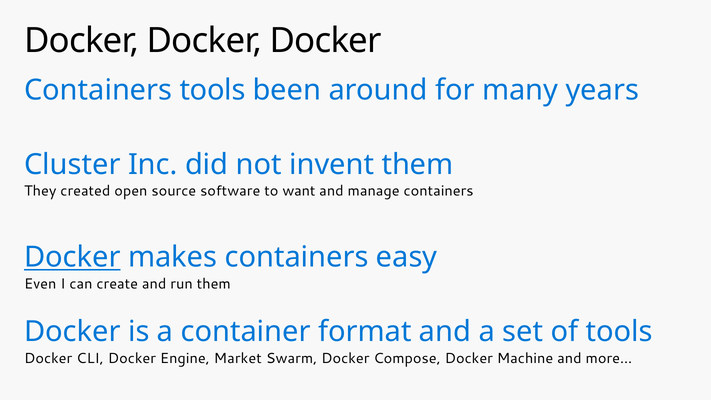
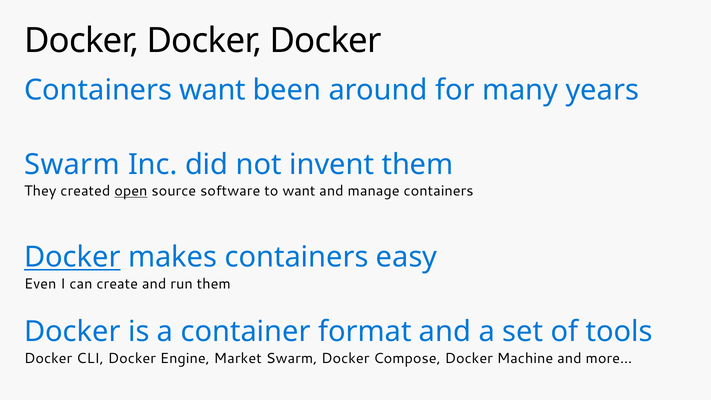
Containers tools: tools -> want
Cluster at (72, 164): Cluster -> Swarm
open underline: none -> present
